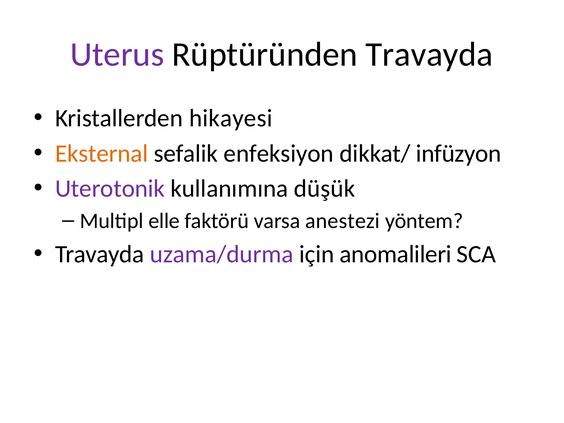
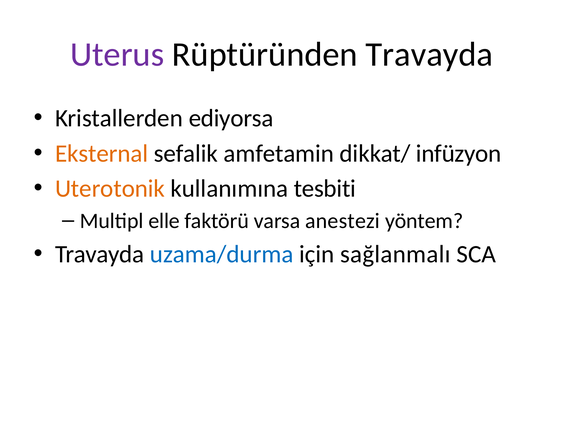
hikayesi: hikayesi -> ediyorsa
enfeksiyon: enfeksiyon -> amfetamin
Uterotonik colour: purple -> orange
düşük: düşük -> tesbiti
uzama/durma colour: purple -> blue
anomalileri: anomalileri -> sağlanmalı
